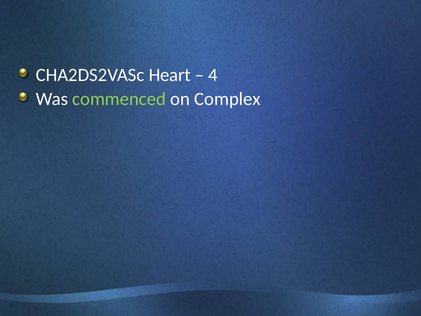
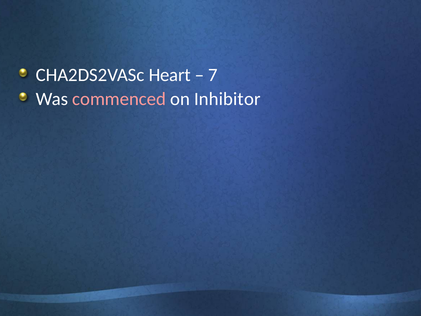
4: 4 -> 7
commenced colour: light green -> pink
Complex: Complex -> Inhibitor
